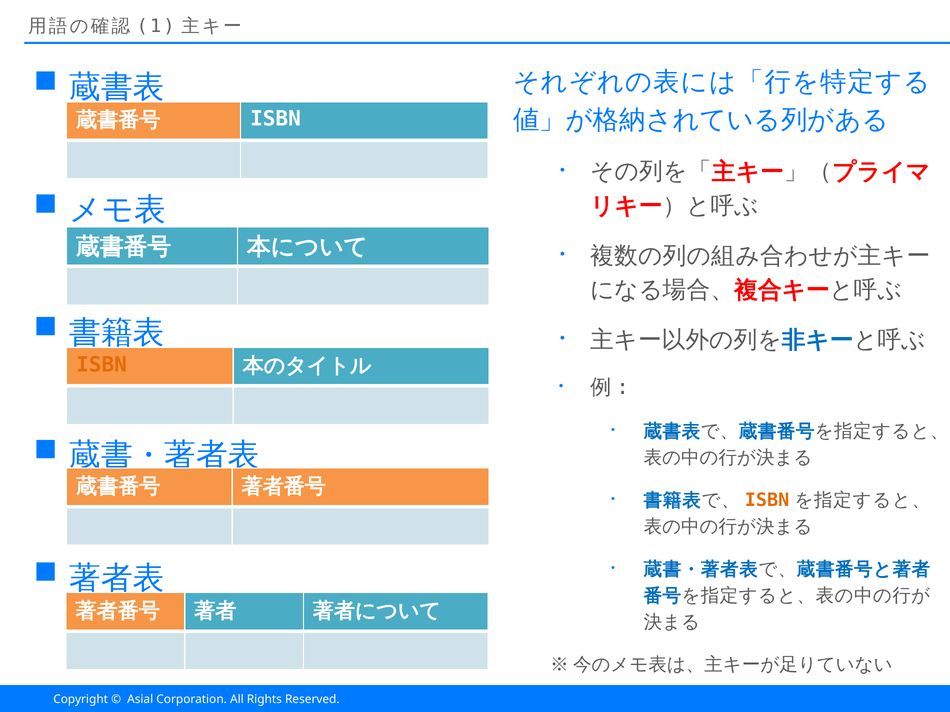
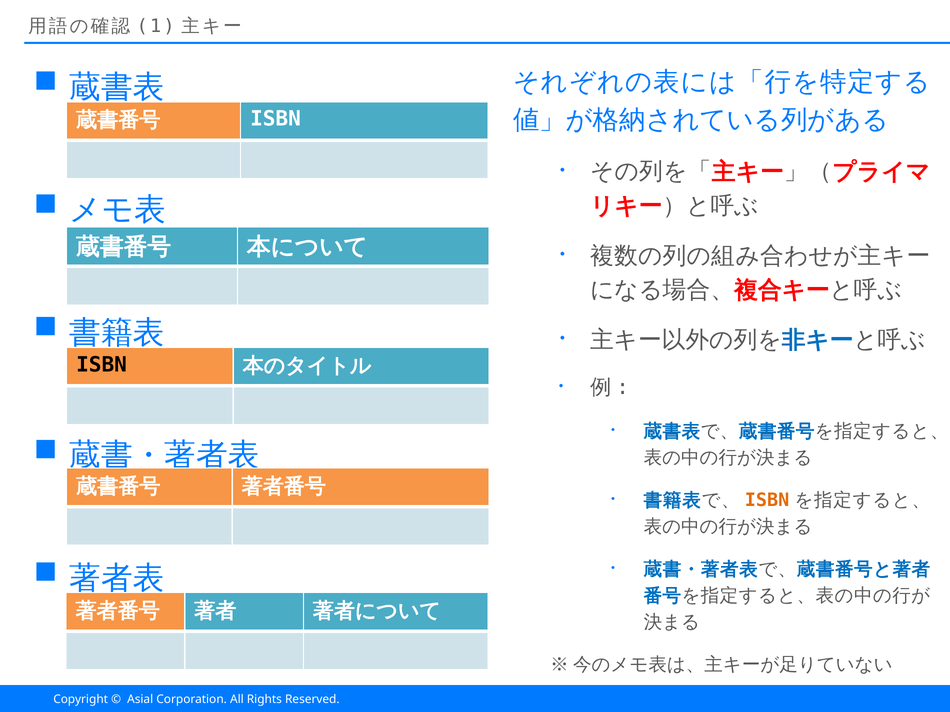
ISBN at (102, 365) colour: orange -> black
